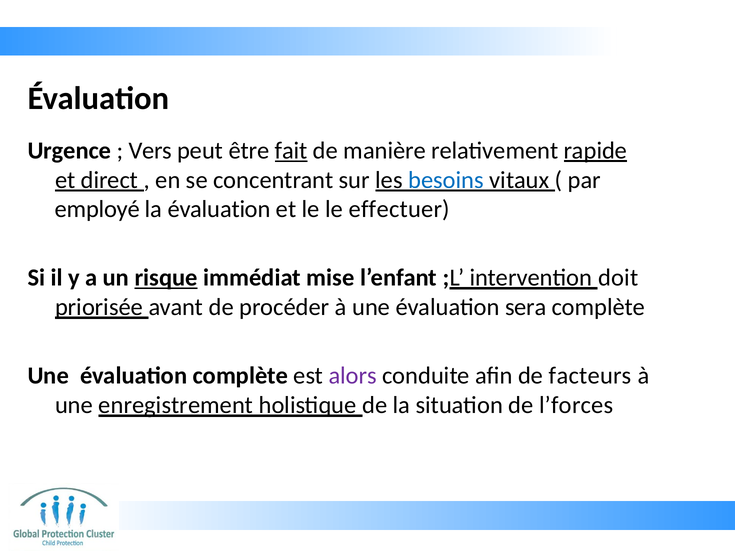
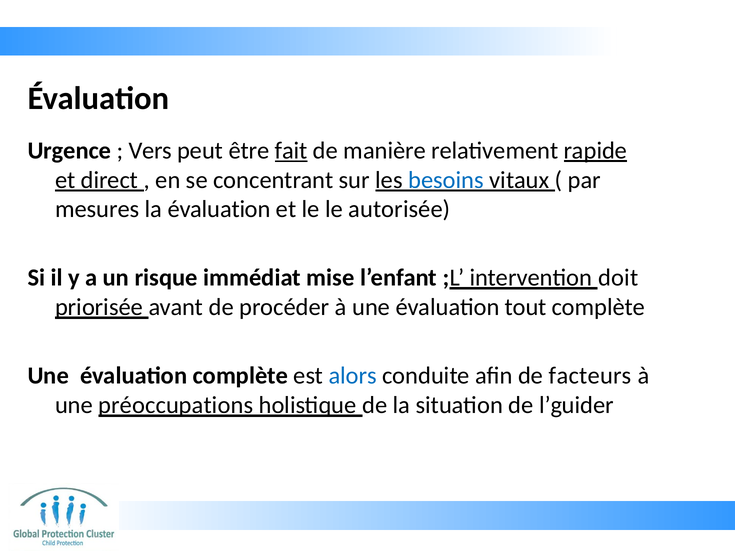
employé: employé -> mesures
effectuer: effectuer -> autorisée
risque underline: present -> none
sera: sera -> tout
alors colour: purple -> blue
enregistrement: enregistrement -> préoccupations
l’forces: l’forces -> l’guider
